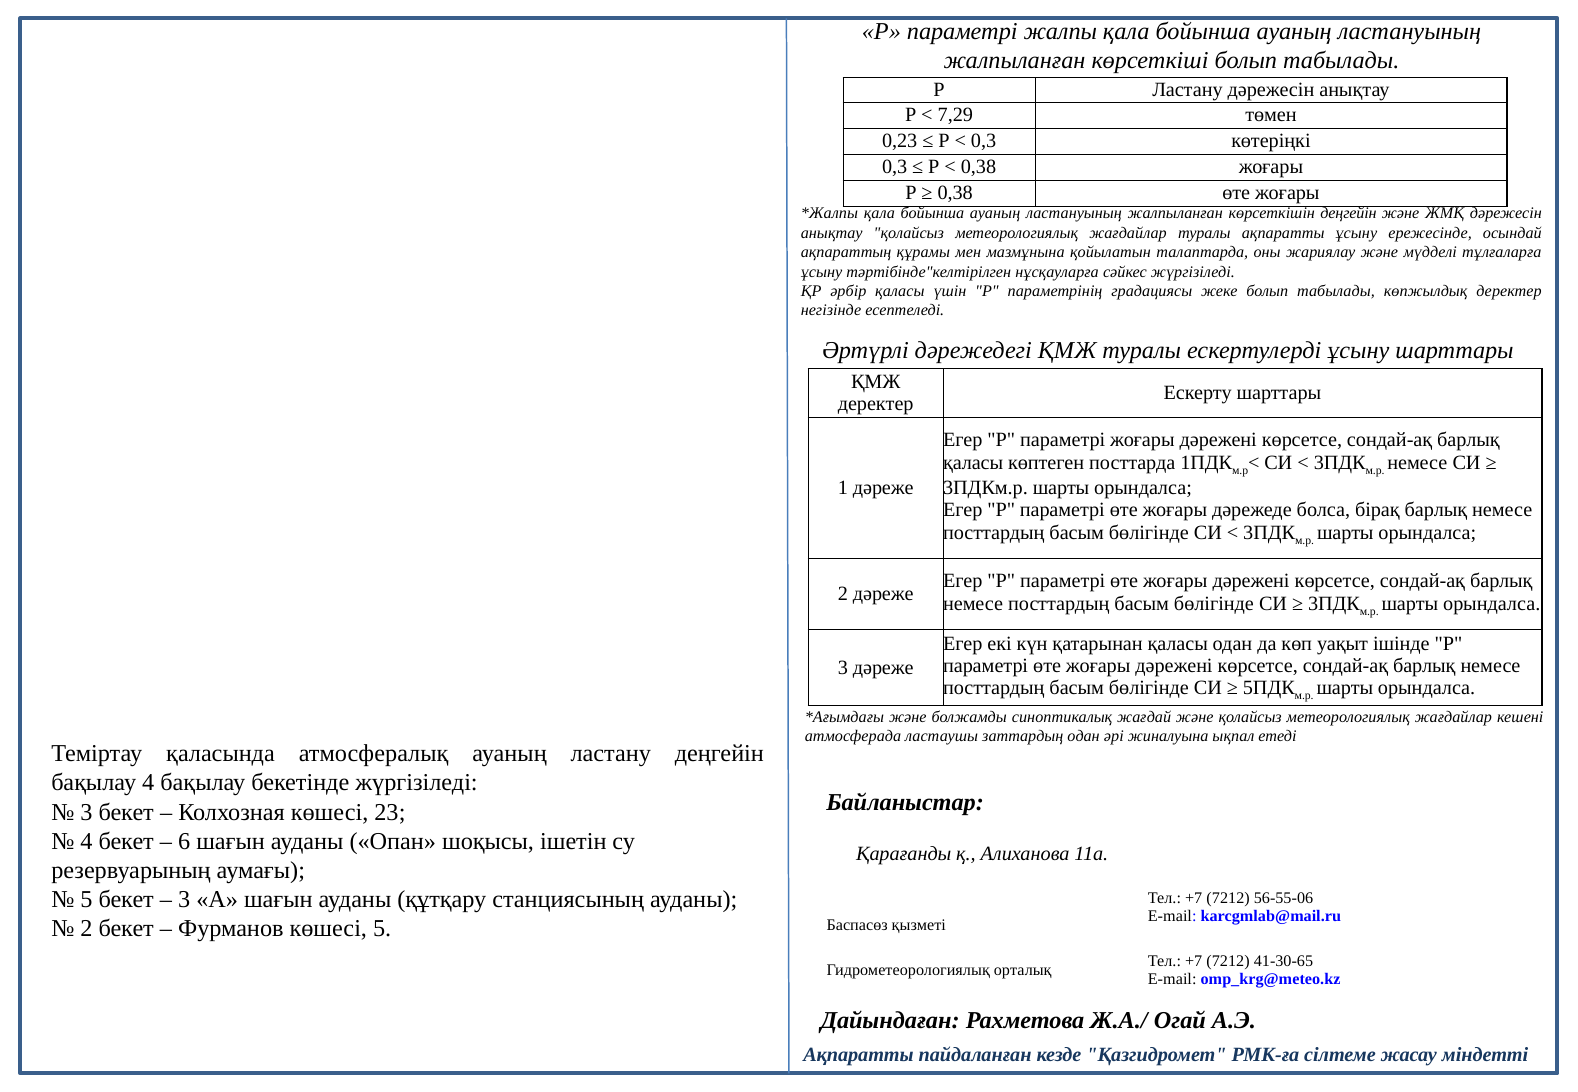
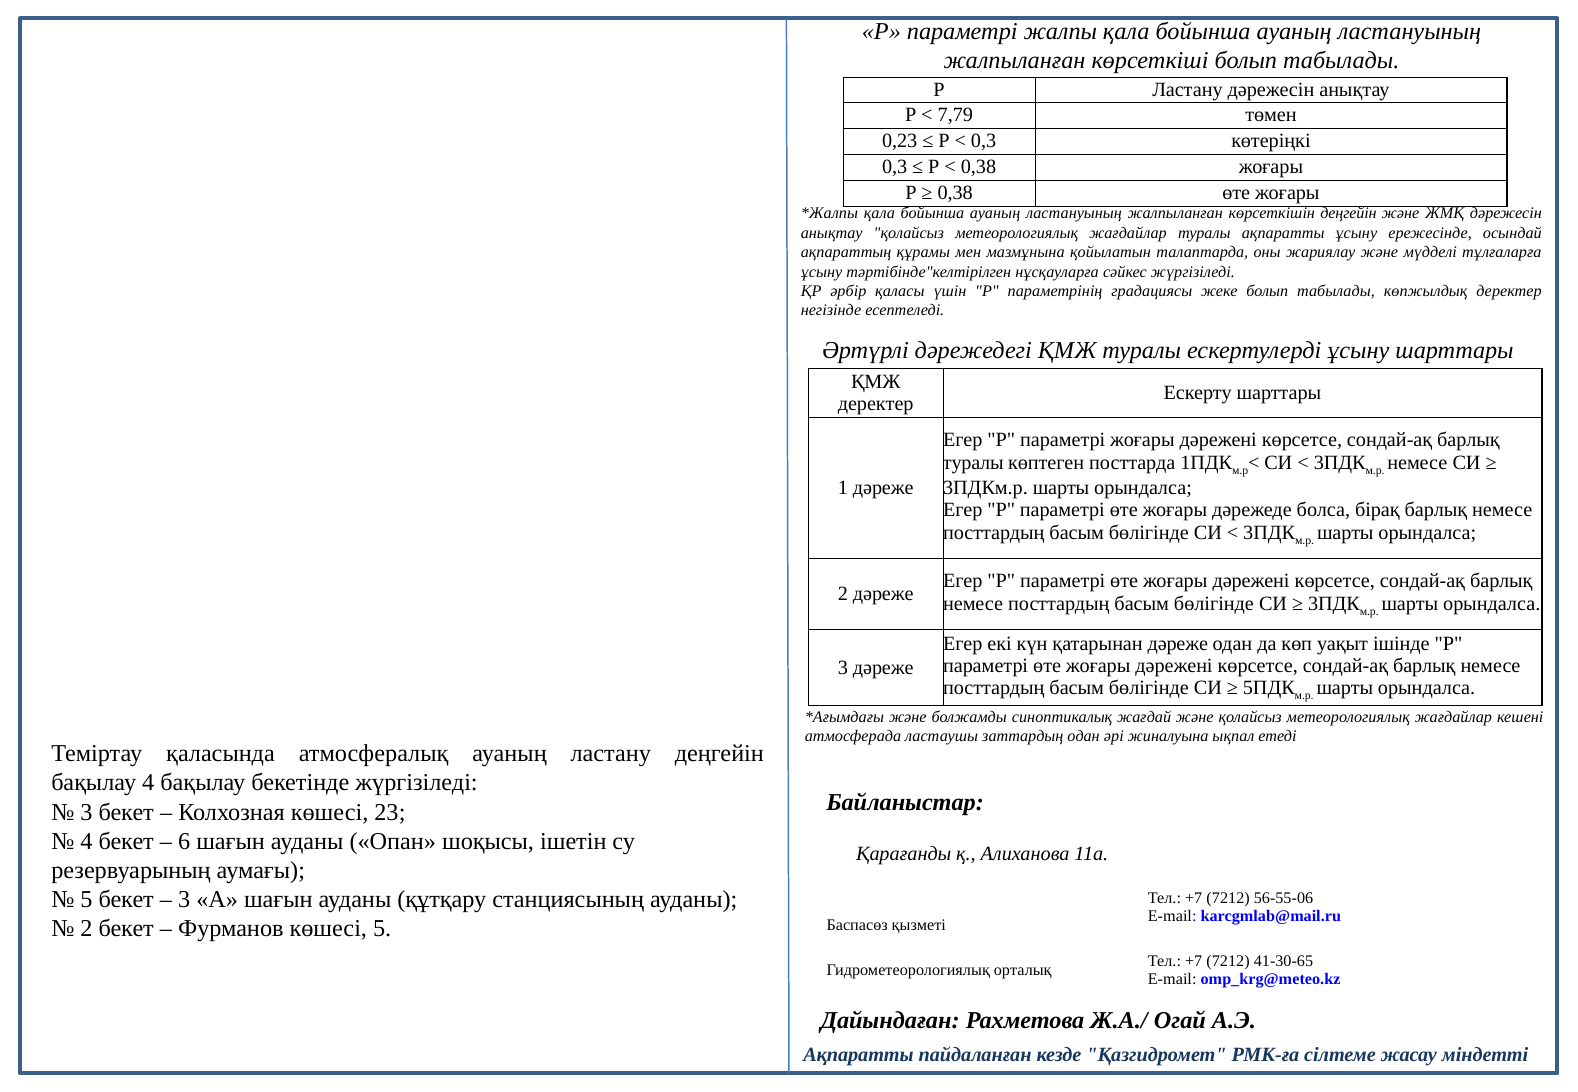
7,29: 7,29 -> 7,79
қаласы at (973, 463): қаласы -> туралы
қатарынан қаласы: қаласы -> дәреже
